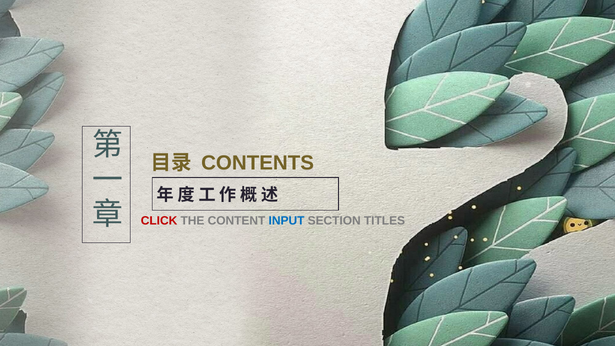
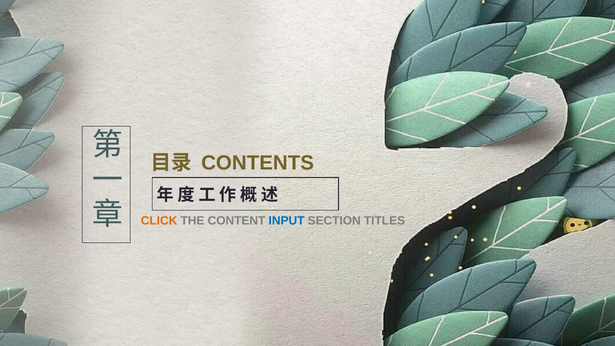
CLICK colour: red -> orange
